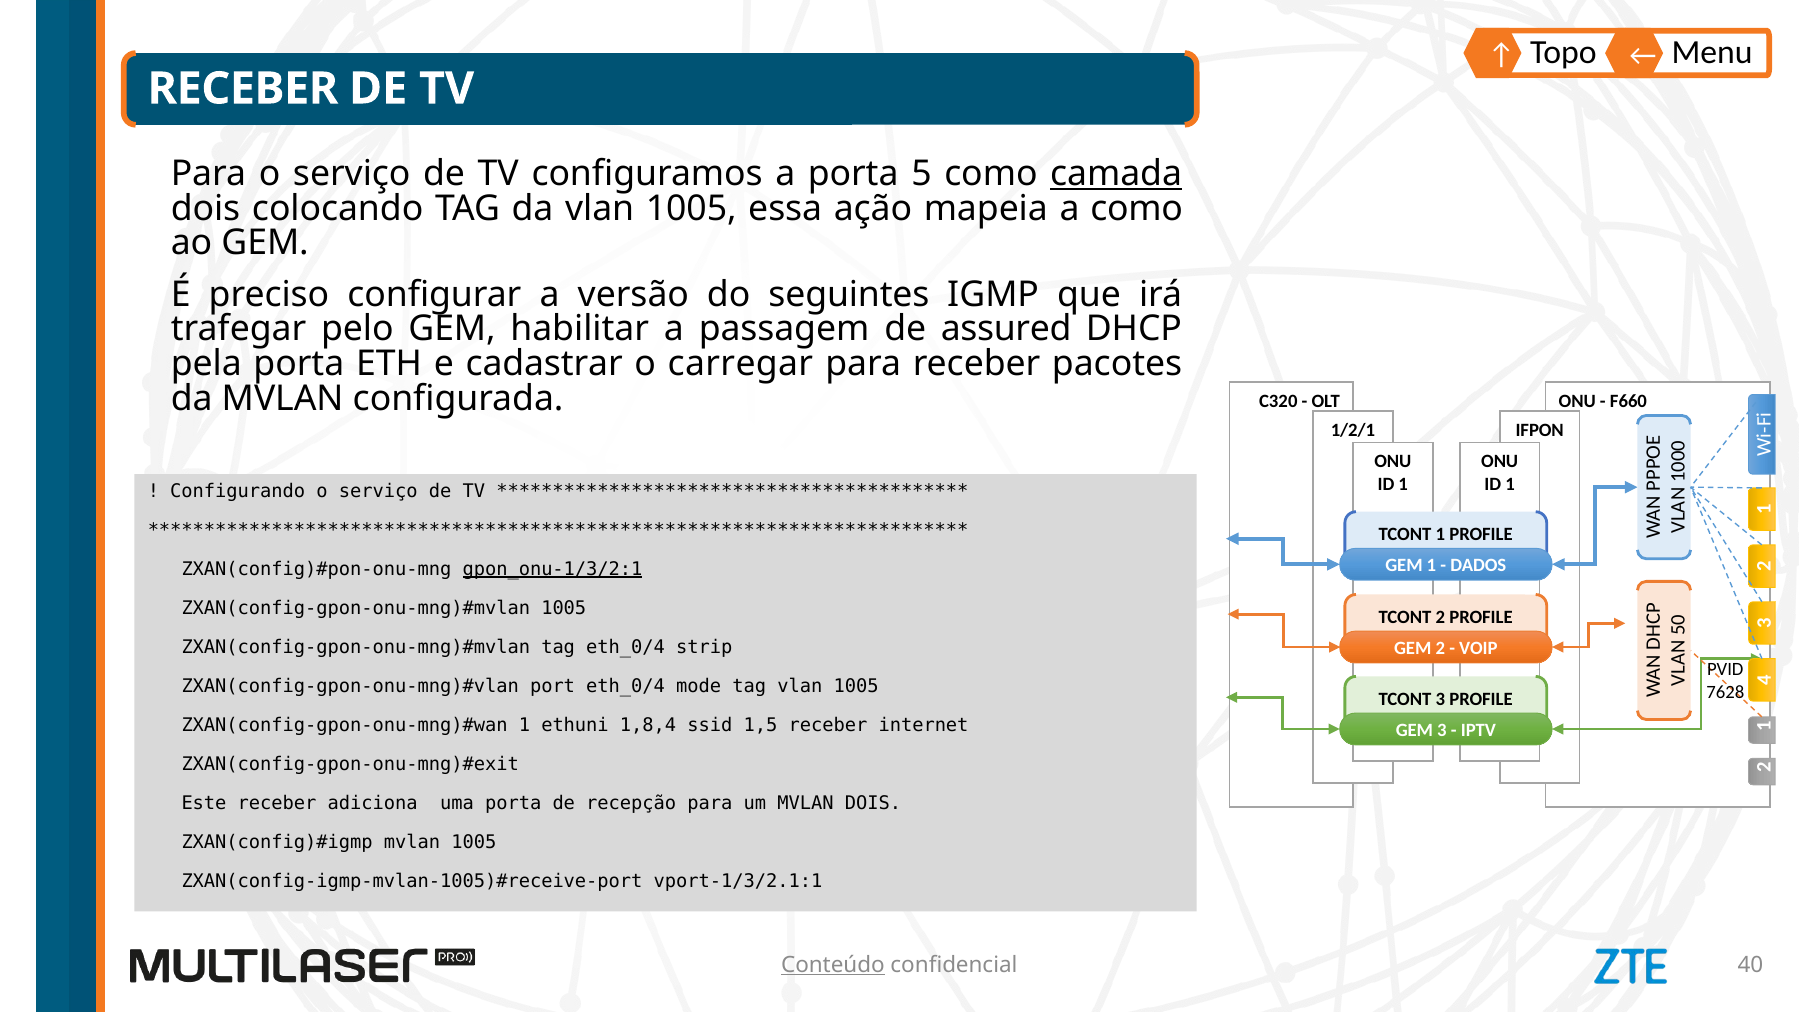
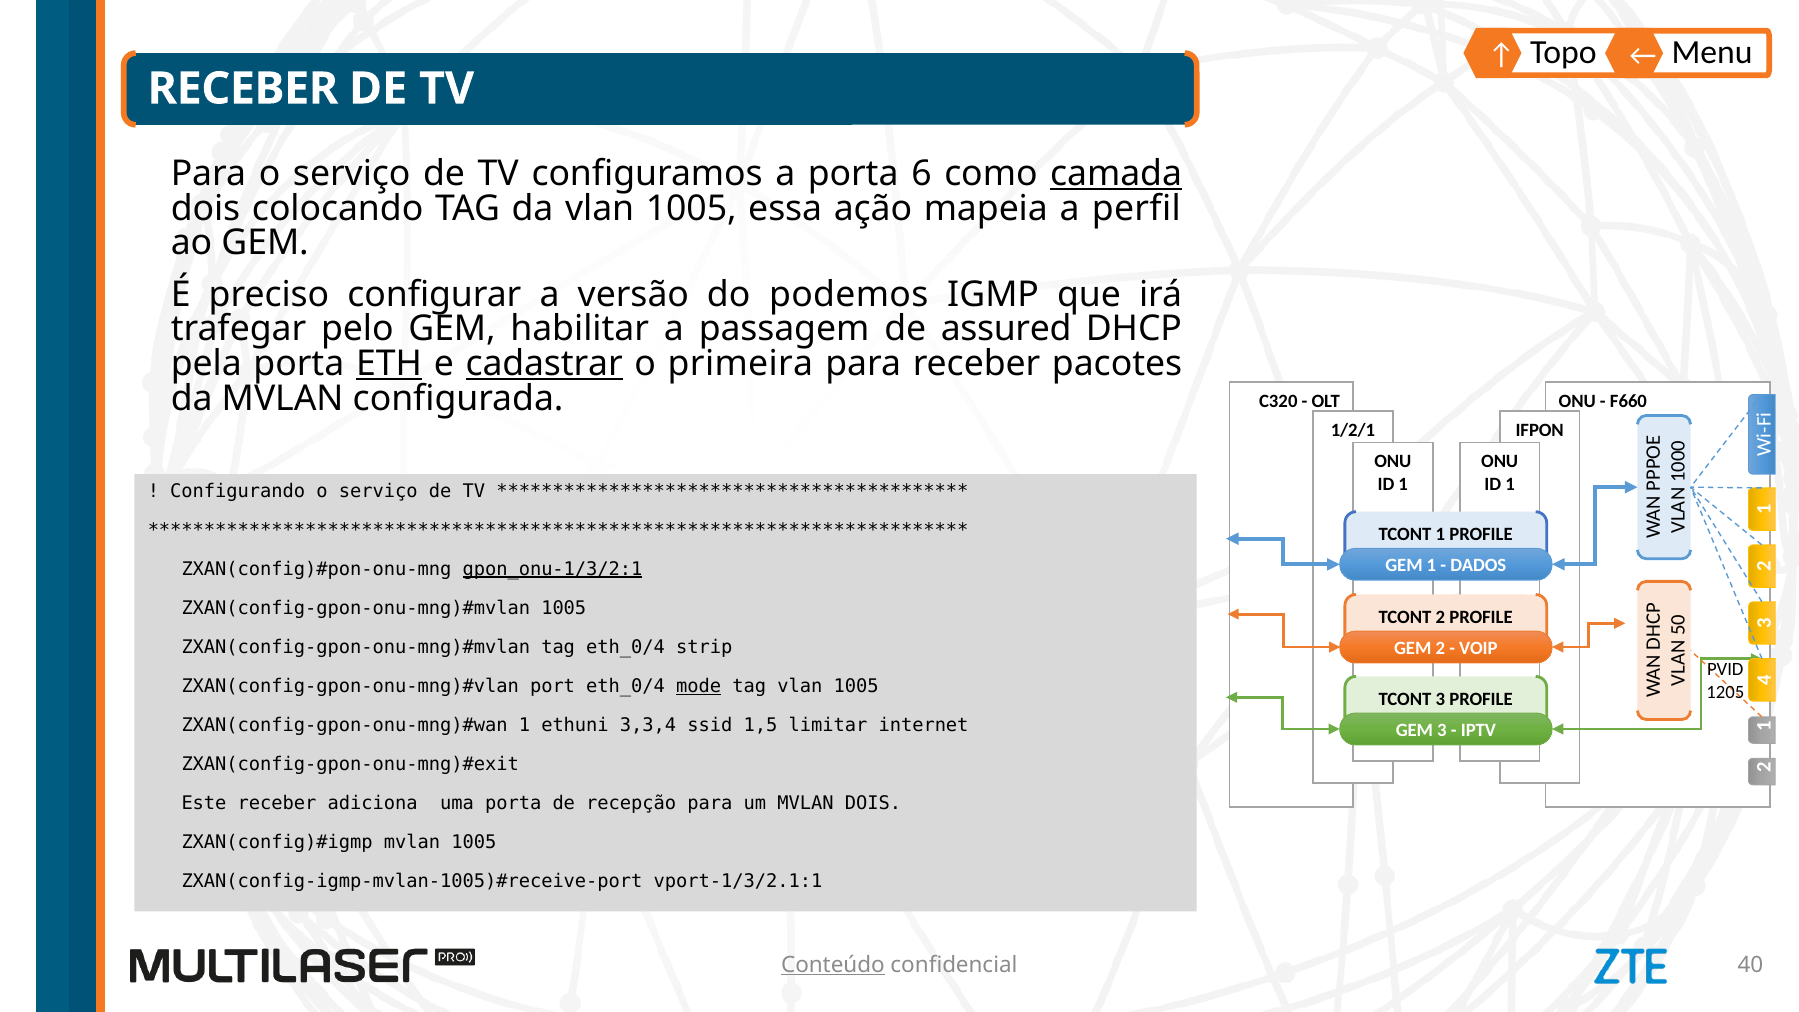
porta 5: 5 -> 6
a como: como -> perfil
seguintes: seguintes -> podemos
ETH underline: none -> present
cadastrar underline: none -> present
carregar: carregar -> primeira
mode underline: none -> present
7628: 7628 -> 1205
1,8,4: 1,8,4 -> 3,3,4
1,5 receber: receber -> limitar
